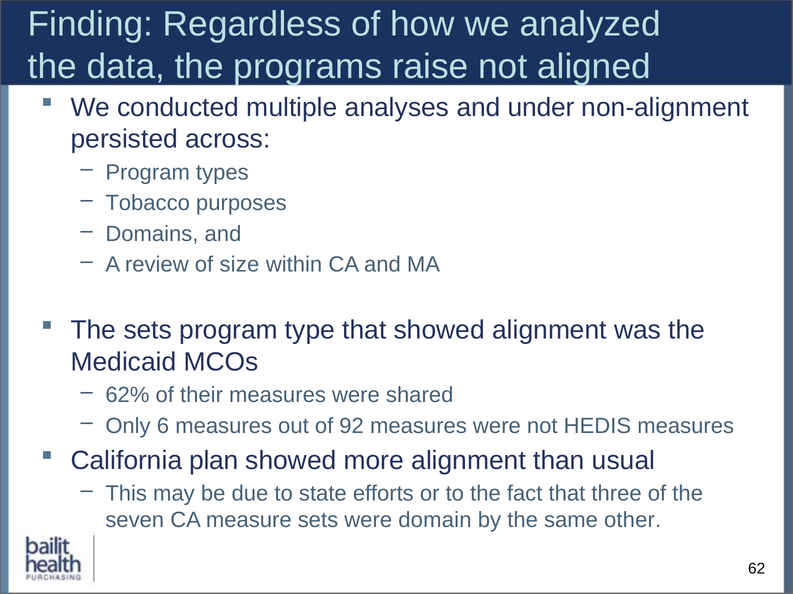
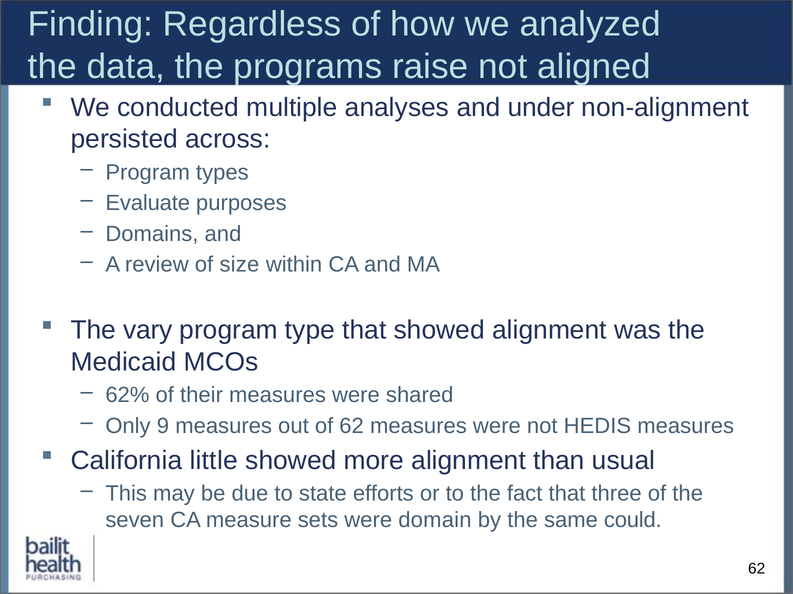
Tobacco: Tobacco -> Evaluate
The sets: sets -> vary
6: 6 -> 9
of 92: 92 -> 62
plan: plan -> little
other: other -> could
